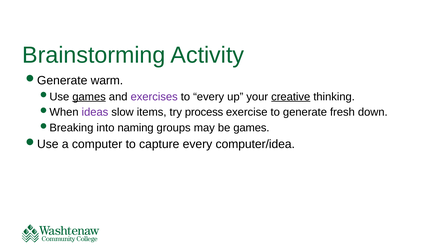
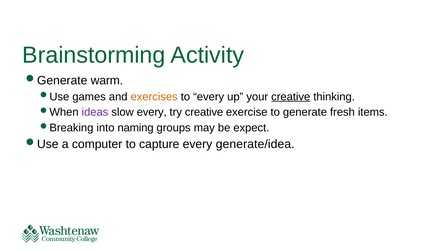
games at (89, 97) underline: present -> none
exercises colour: purple -> orange
slow items: items -> every
try process: process -> creative
down: down -> items
be games: games -> expect
computer/idea: computer/idea -> generate/idea
